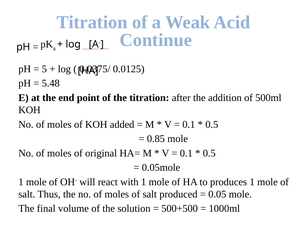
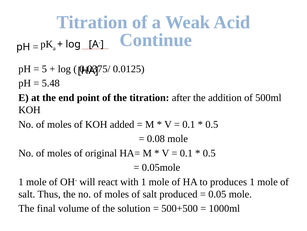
0.85: 0.85 -> 0.08
